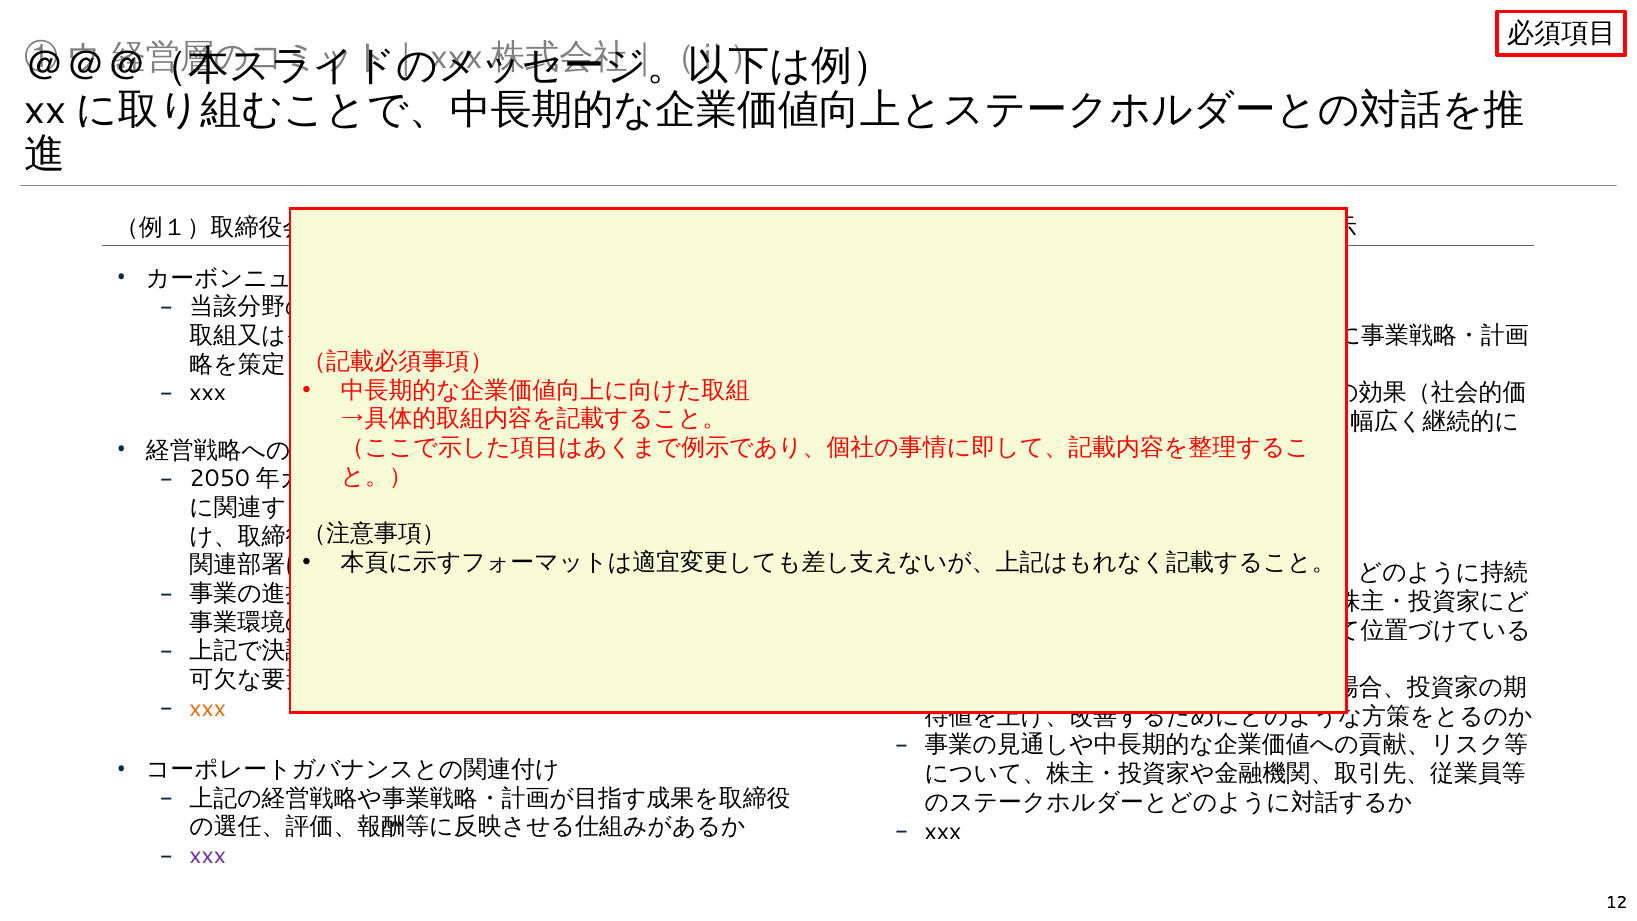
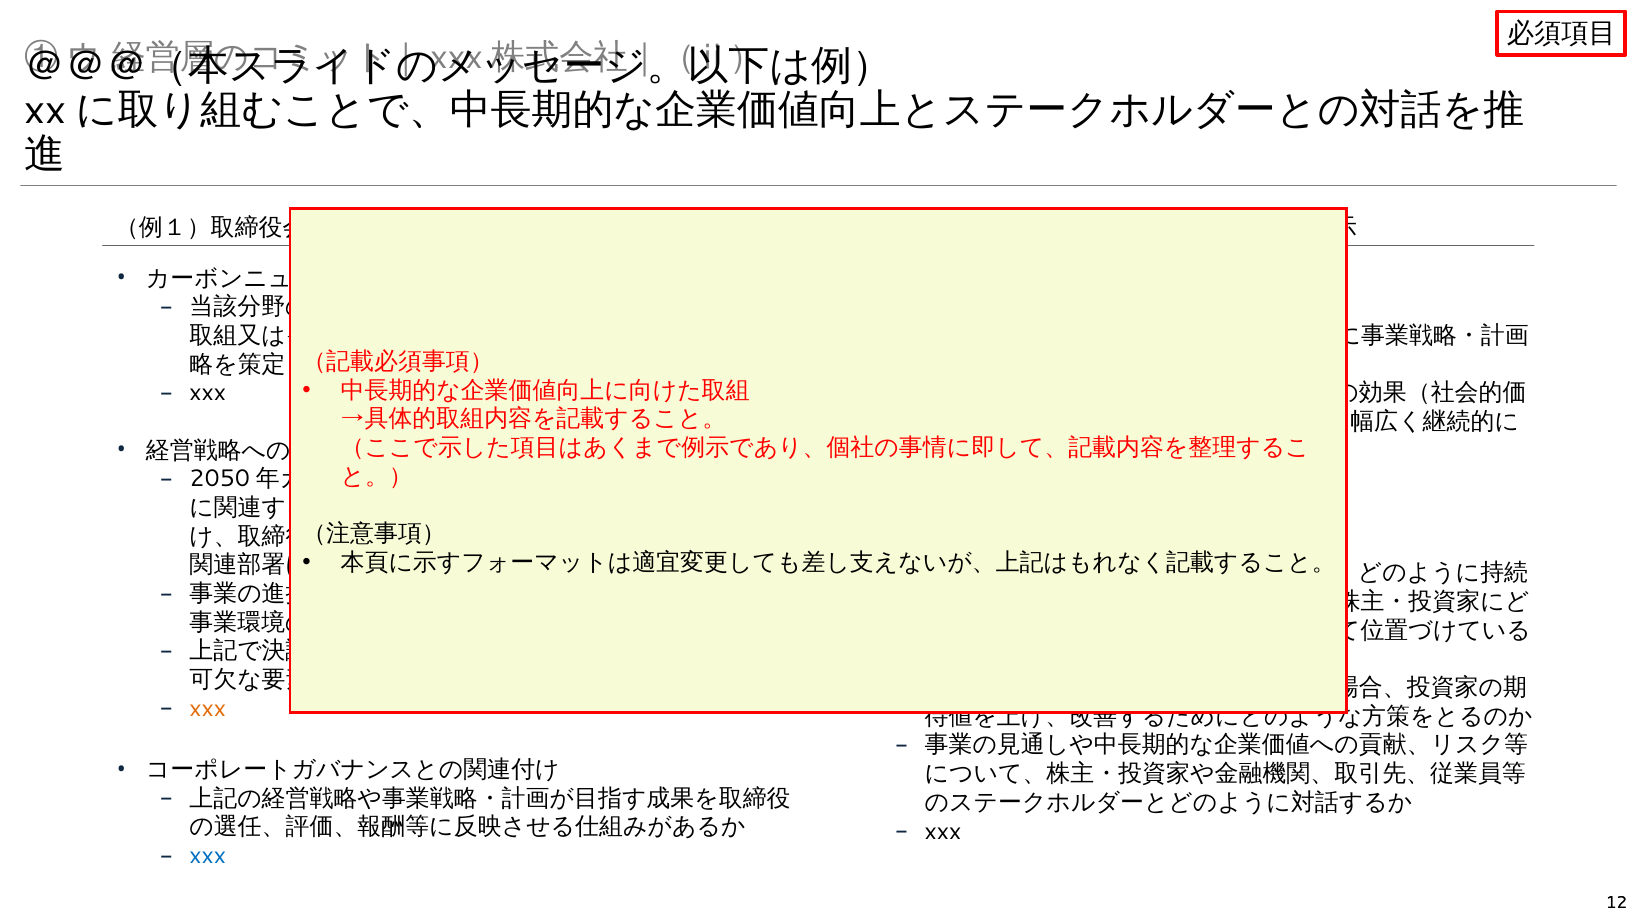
xxx at (208, 855) colour: purple -> blue
